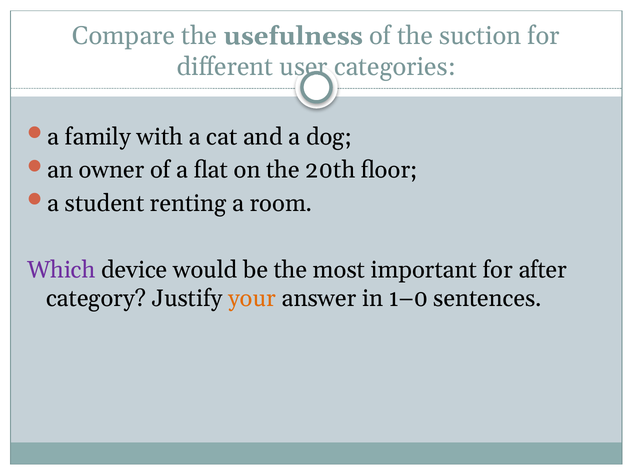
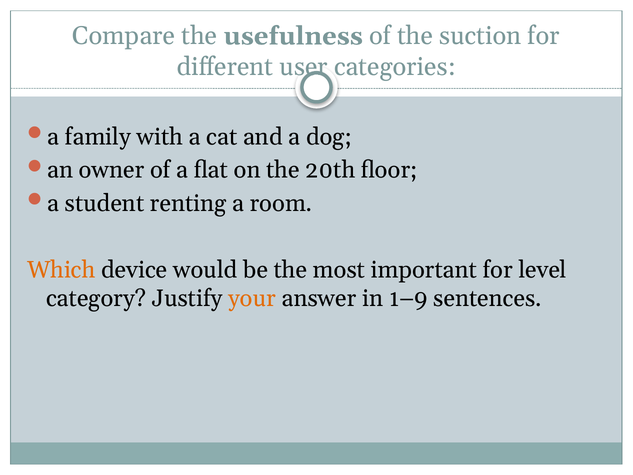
Which colour: purple -> orange
after: after -> level
1–0: 1–0 -> 1–9
